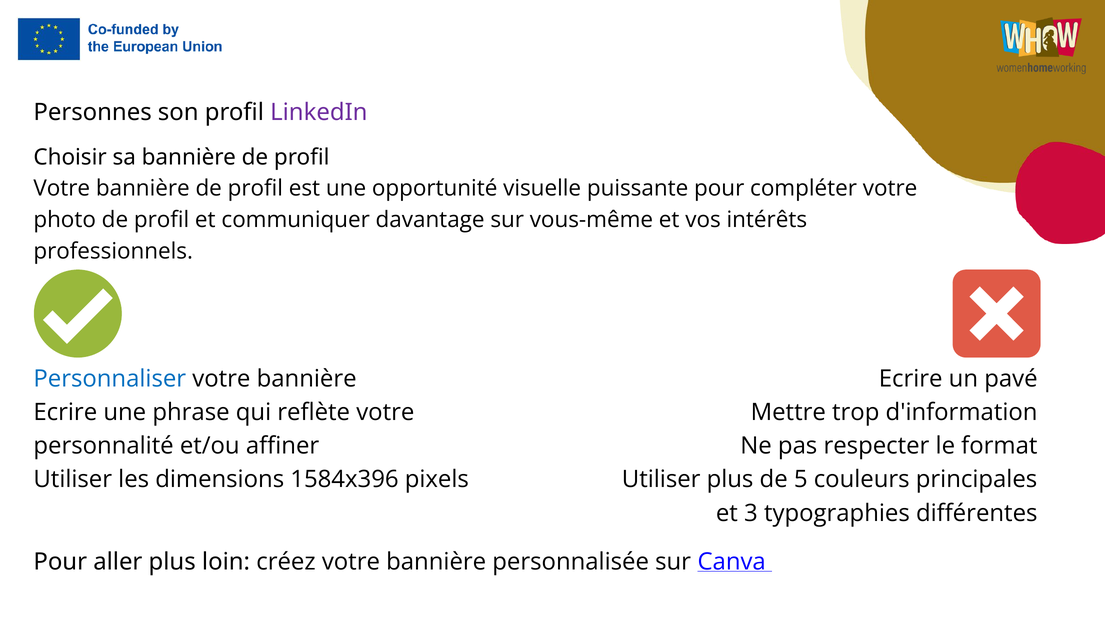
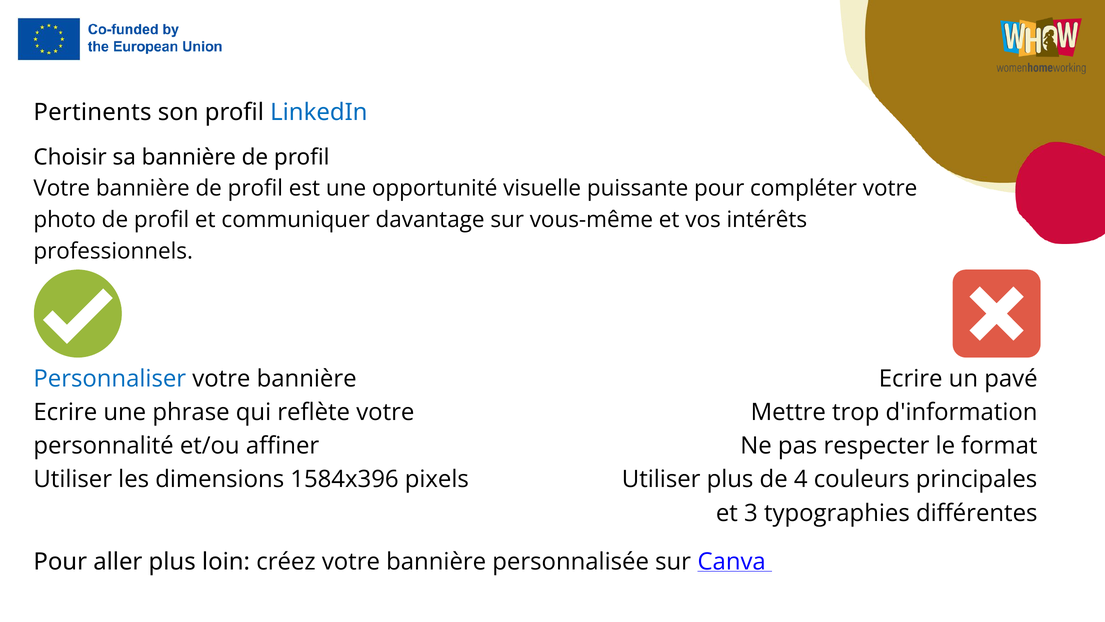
Personnes: Personnes -> Pertinents
LinkedIn colour: purple -> blue
5: 5 -> 4
